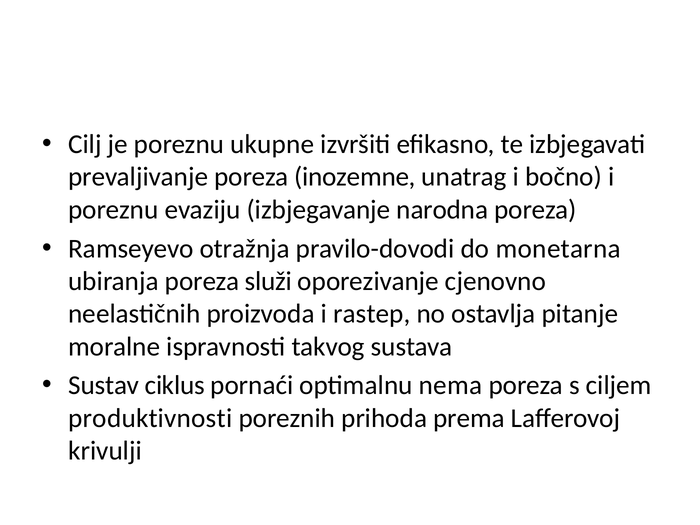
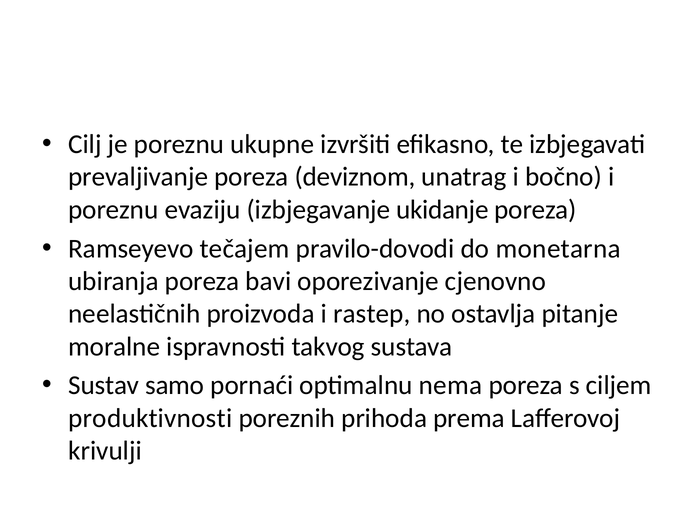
inozemne: inozemne -> deviznom
narodna: narodna -> ukidanje
otražnja: otražnja -> tečajem
služi: služi -> bavi
ciklus: ciklus -> samo
